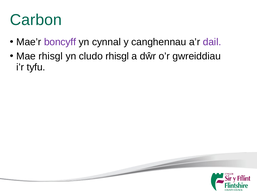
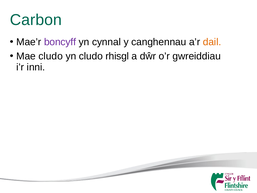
dail colour: purple -> orange
Mae rhisgl: rhisgl -> cludo
tyfu: tyfu -> inni
